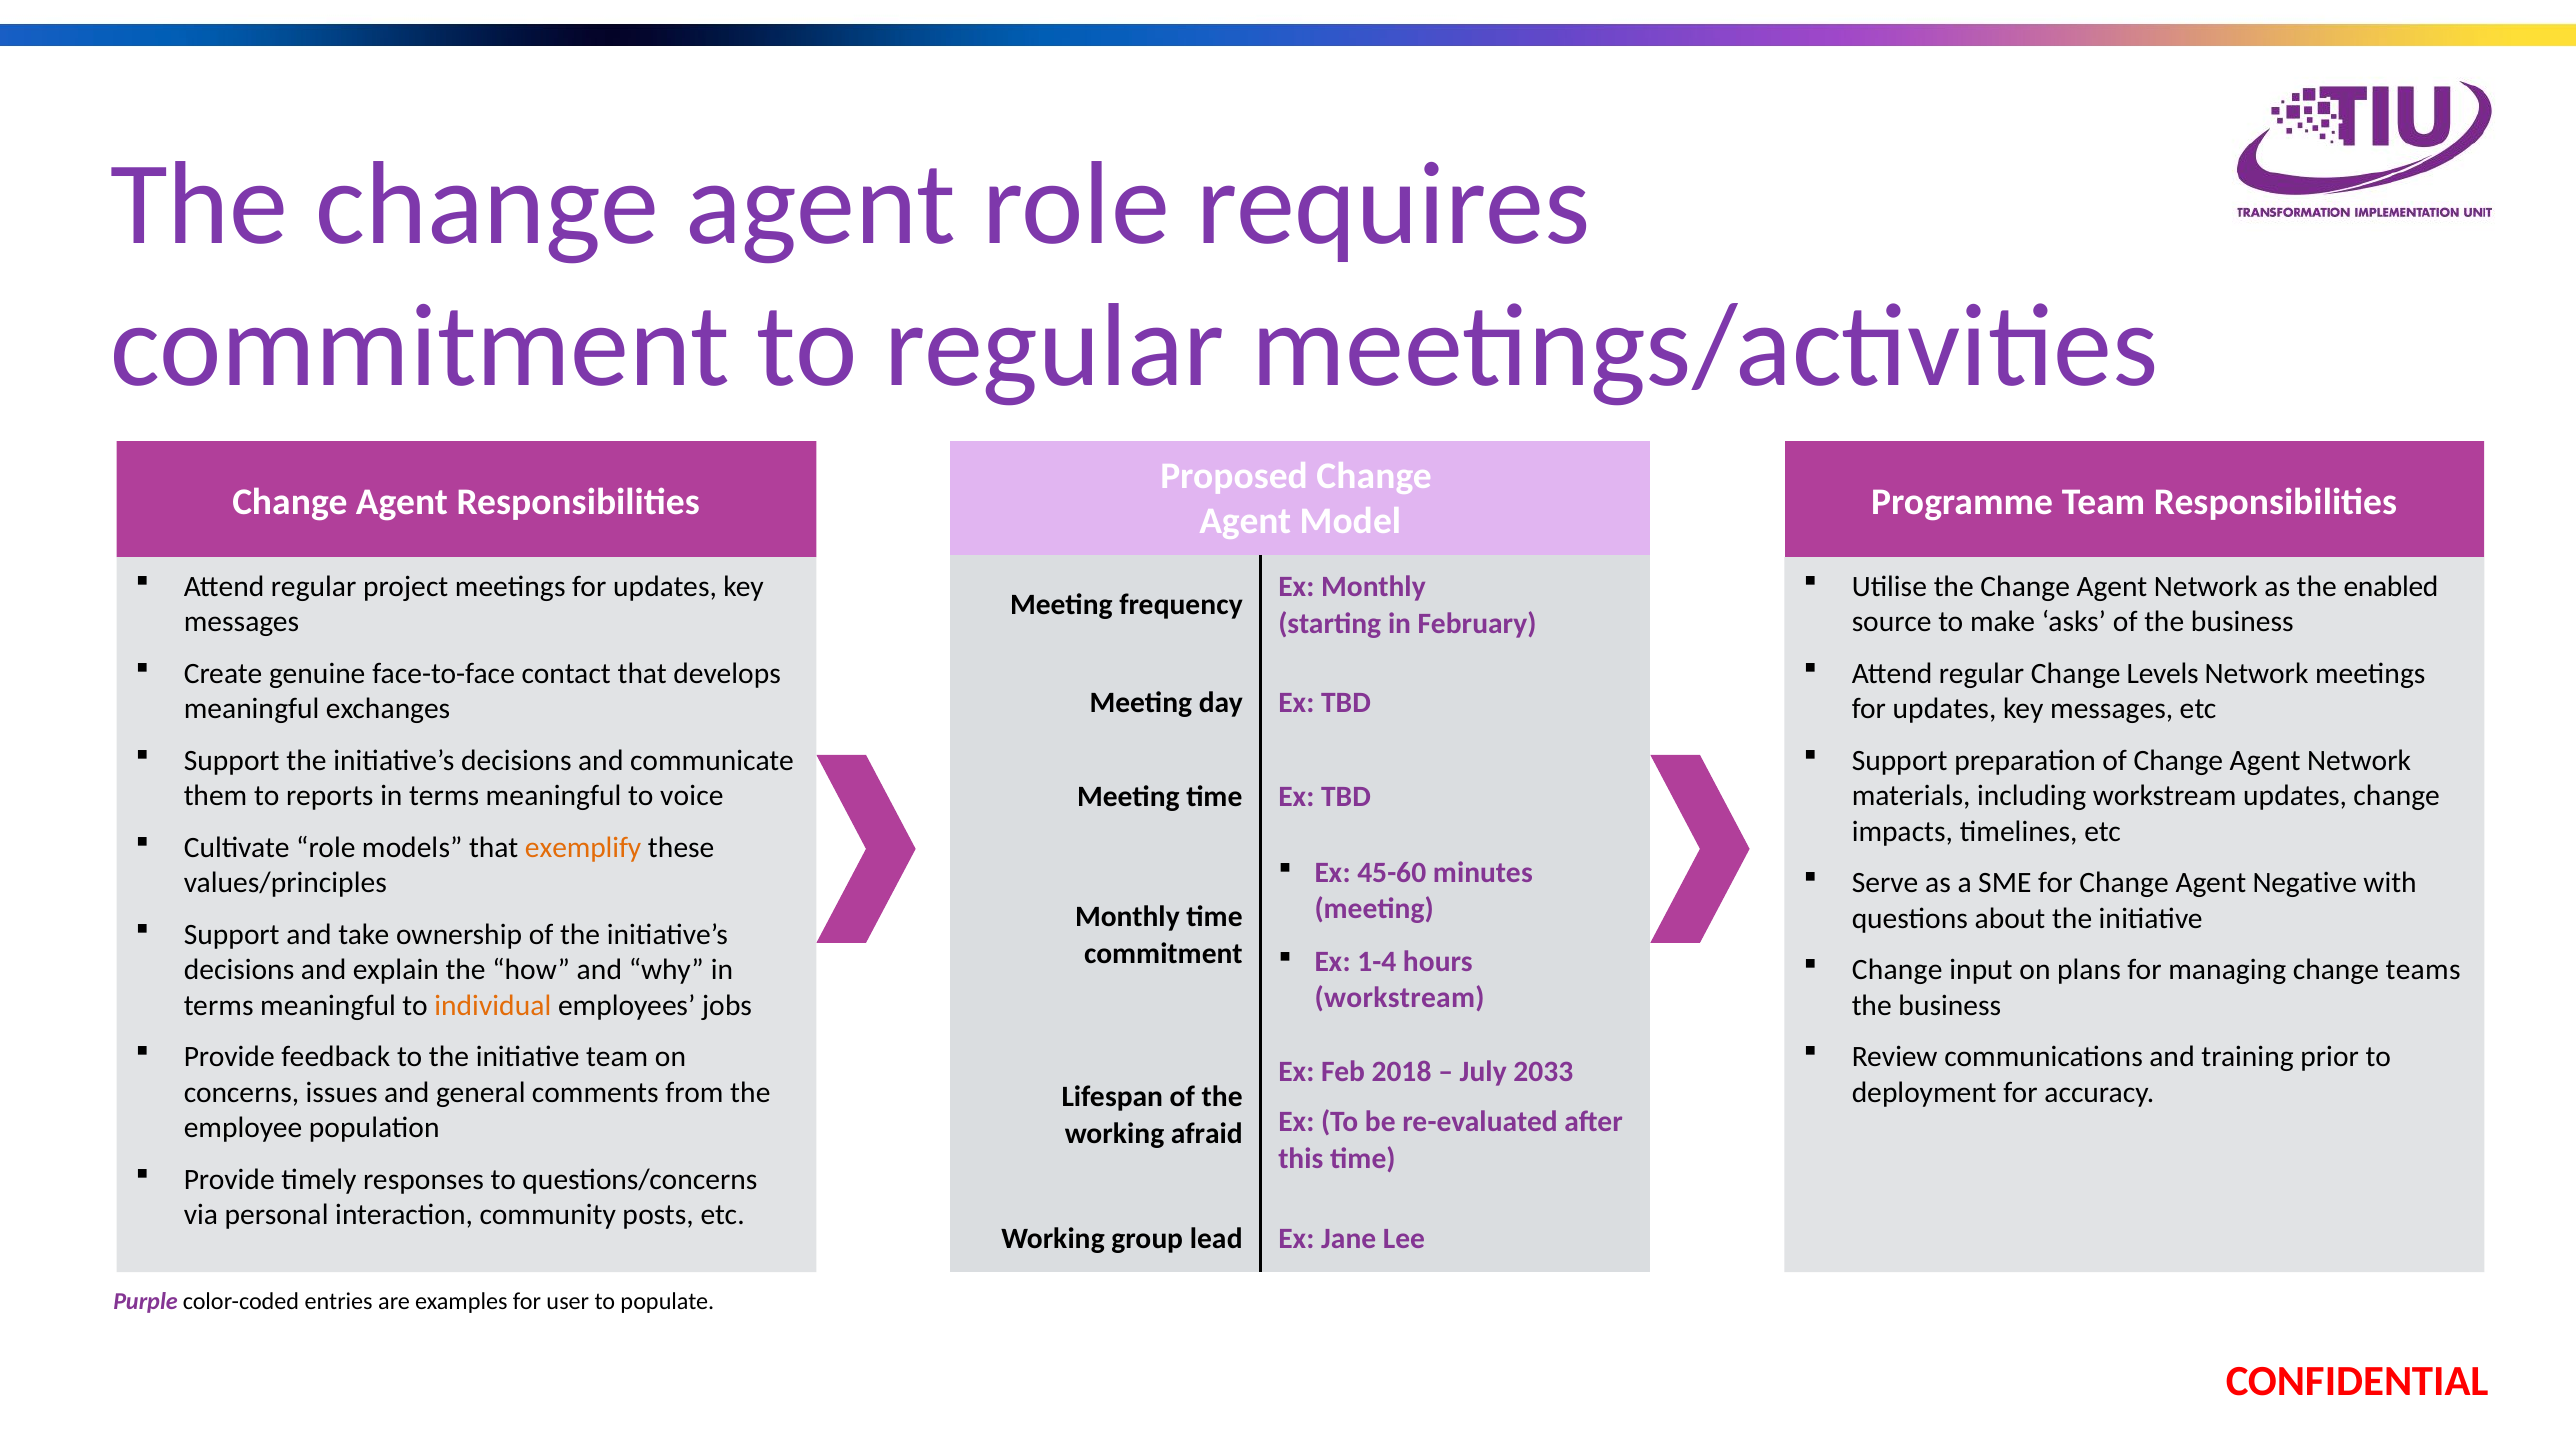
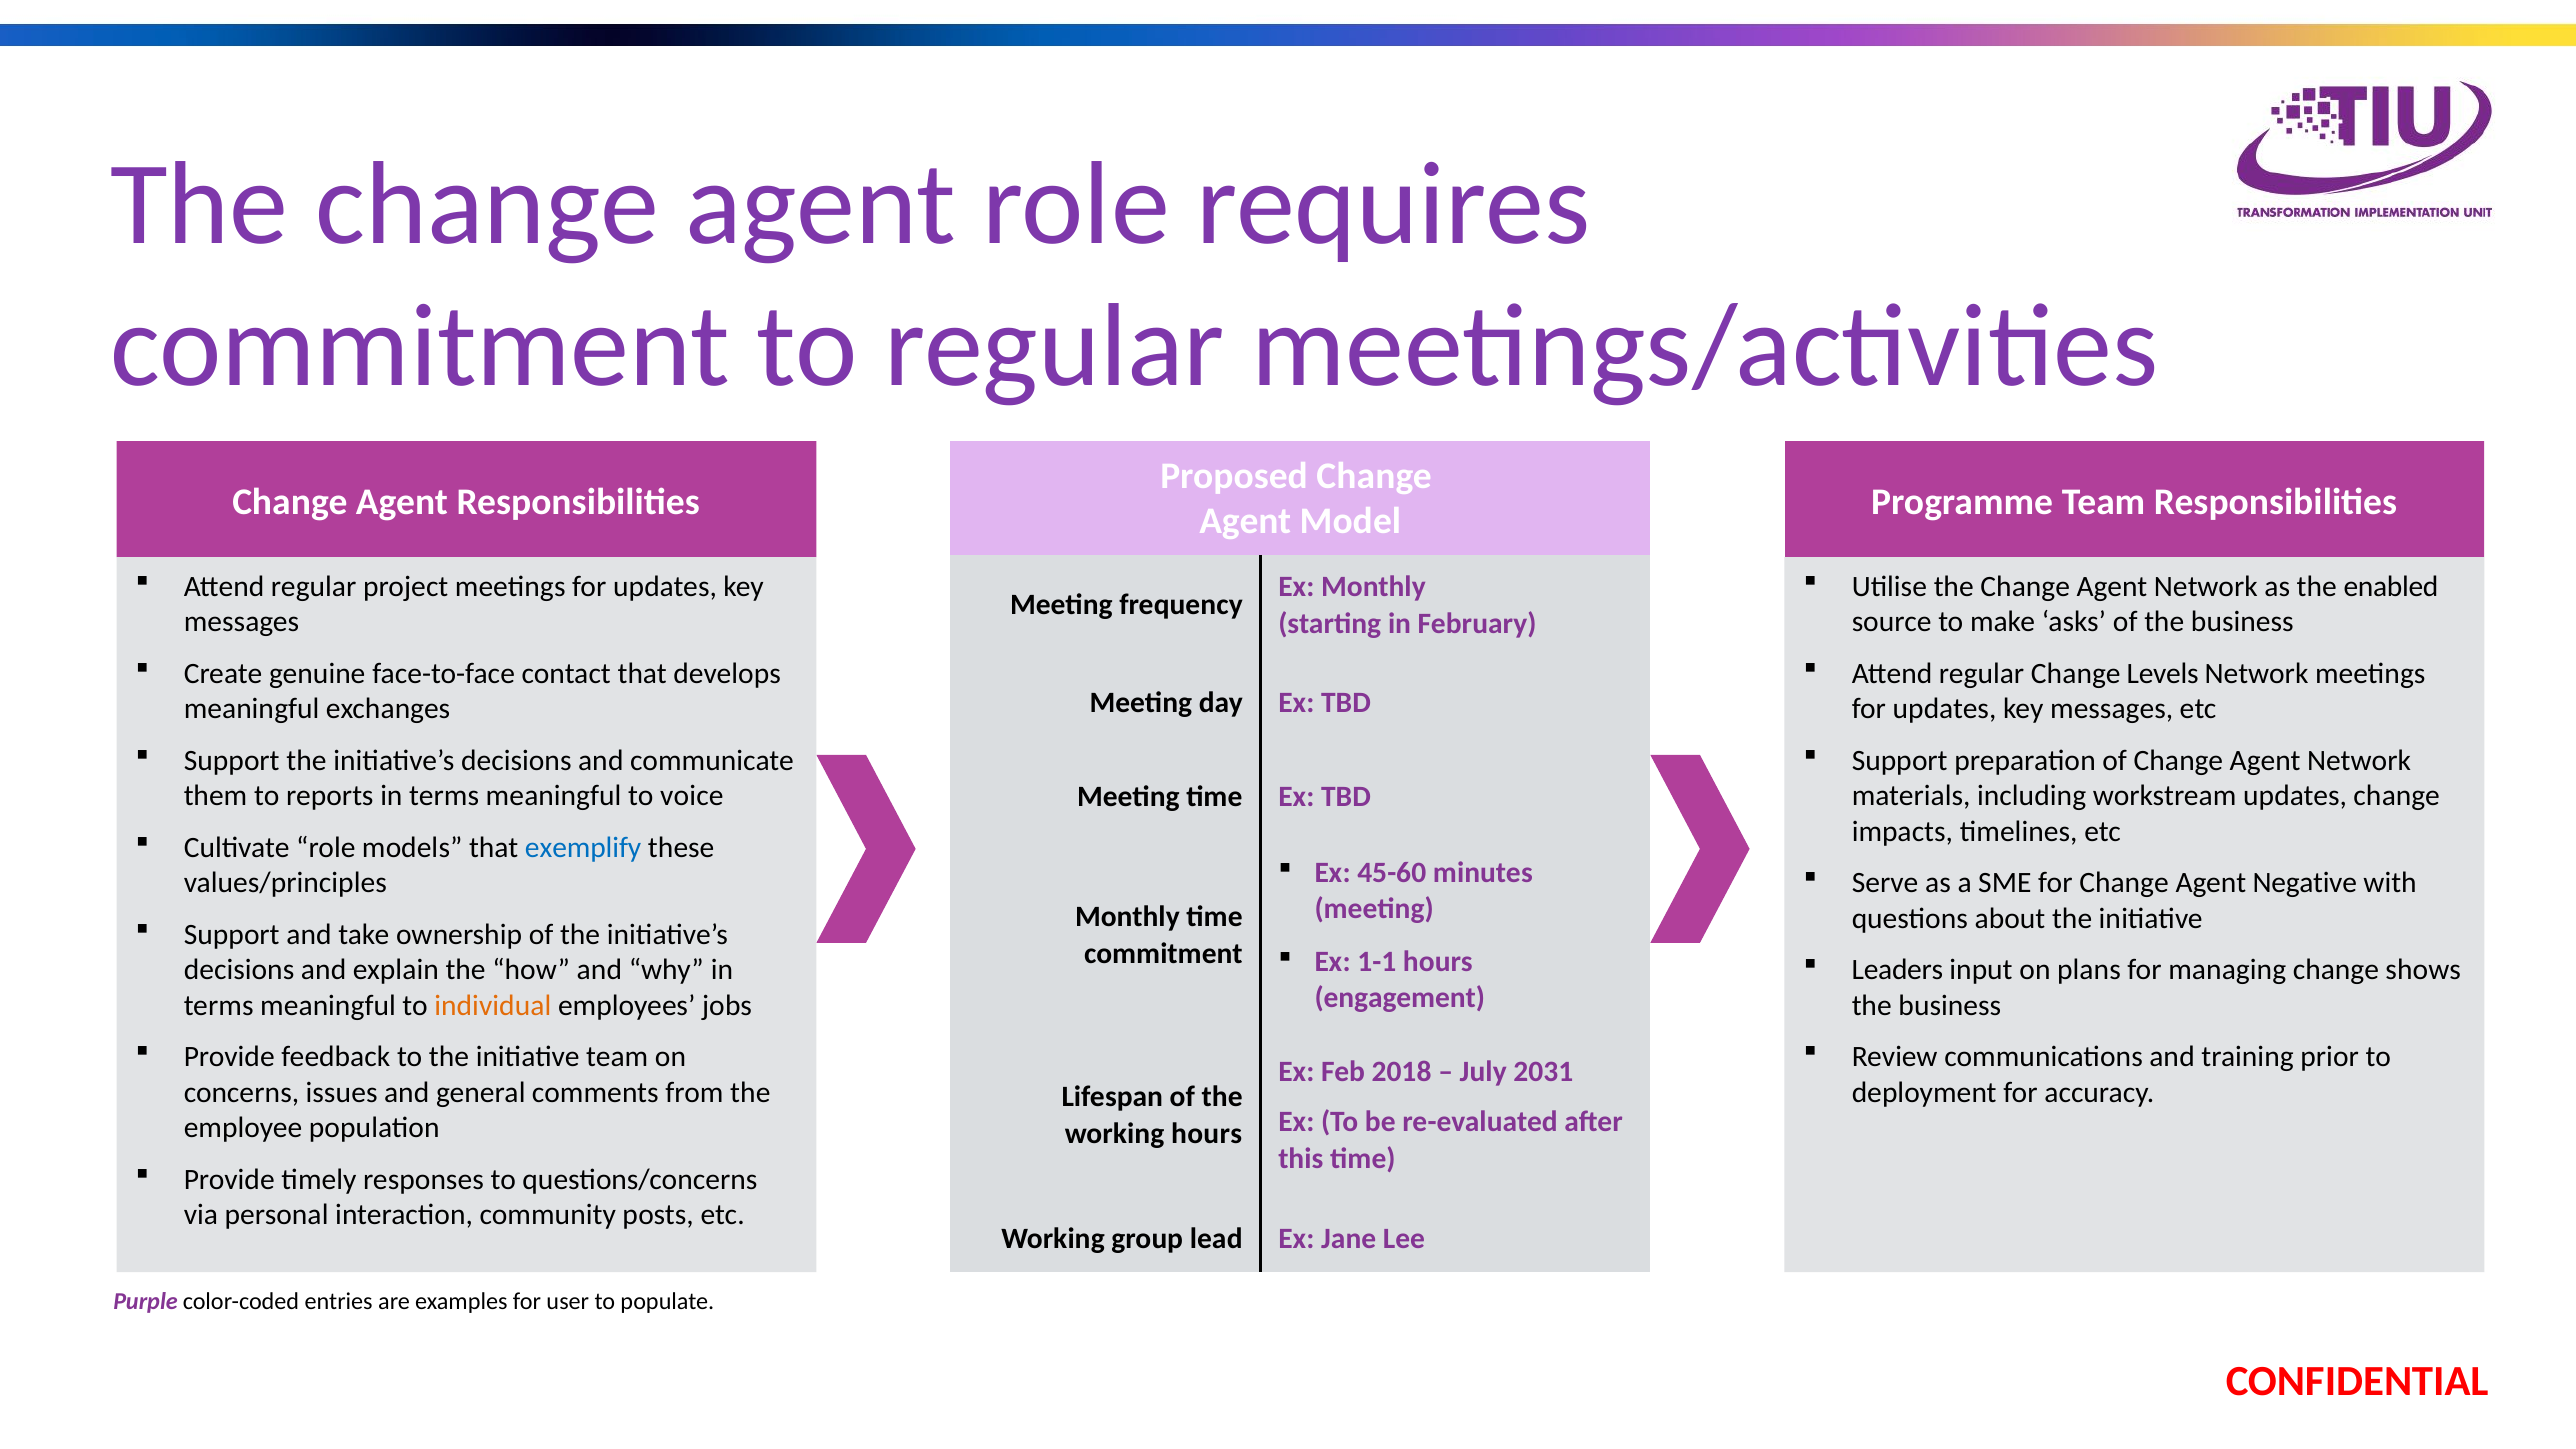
exemplify colour: orange -> blue
1-4: 1-4 -> 1-1
Change at (1897, 970): Change -> Leaders
teams: teams -> shows
workstream at (1400, 998): workstream -> engagement
2033: 2033 -> 2031
working afraid: afraid -> hours
